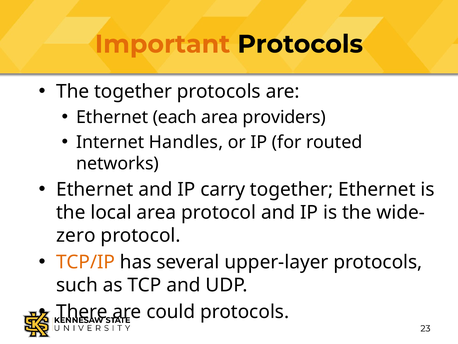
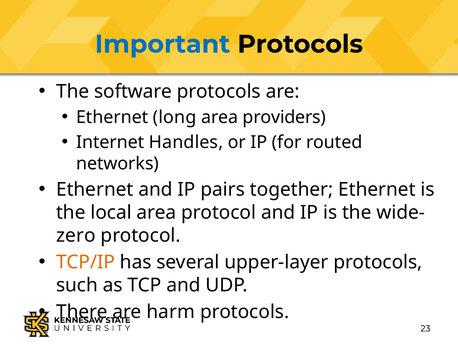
Important colour: orange -> blue
The together: together -> software
each: each -> long
carry: carry -> pairs
could: could -> harm
